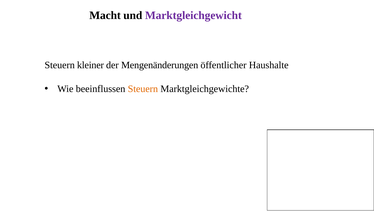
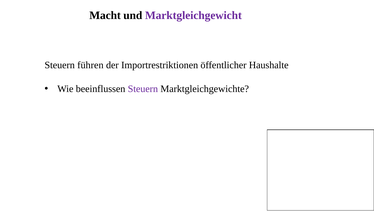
kleiner: kleiner -> führen
Mengenänderungen: Mengenänderungen -> Importrestriktionen
Steuern at (143, 89) colour: orange -> purple
